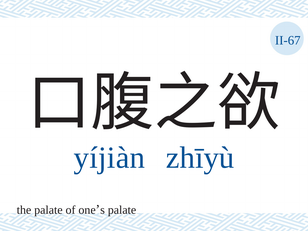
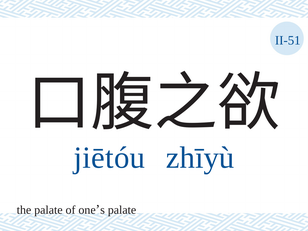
II-67: II-67 -> II-51
yíjiàn: yíjiàn -> jiētóu
